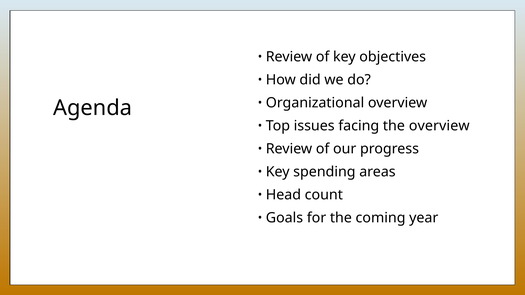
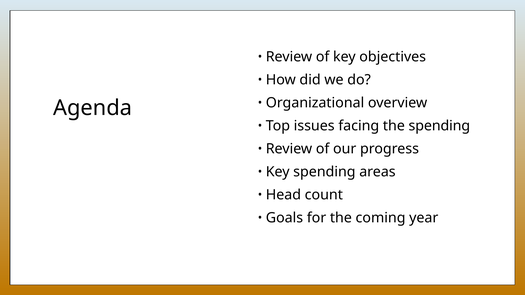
the overview: overview -> spending
